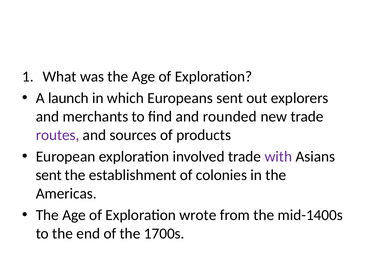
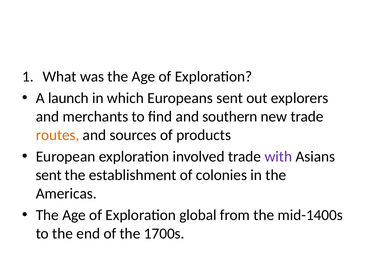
rounded: rounded -> southern
routes colour: purple -> orange
wrote: wrote -> global
